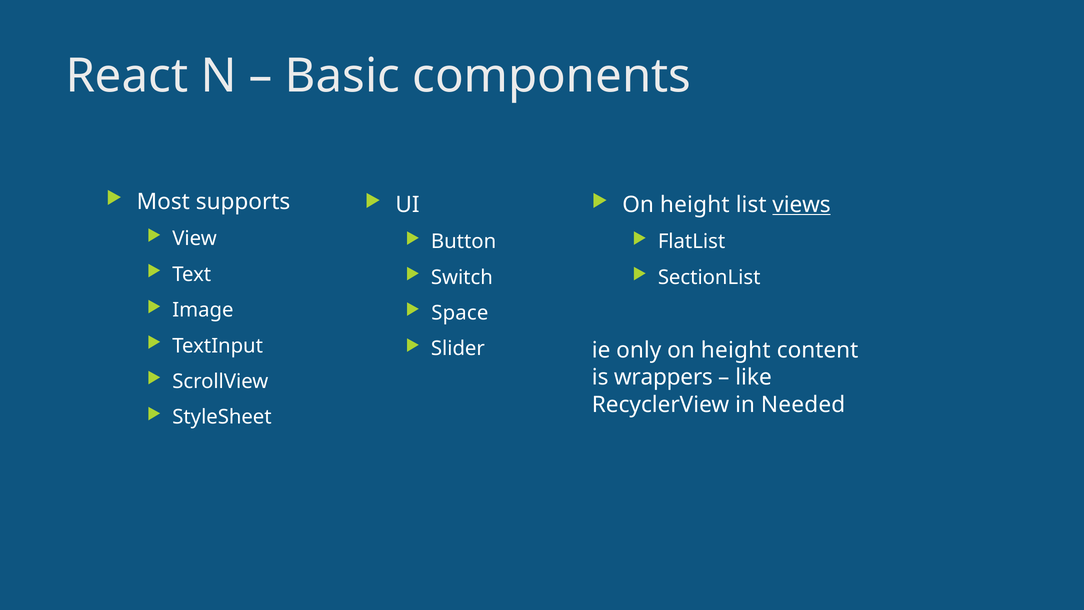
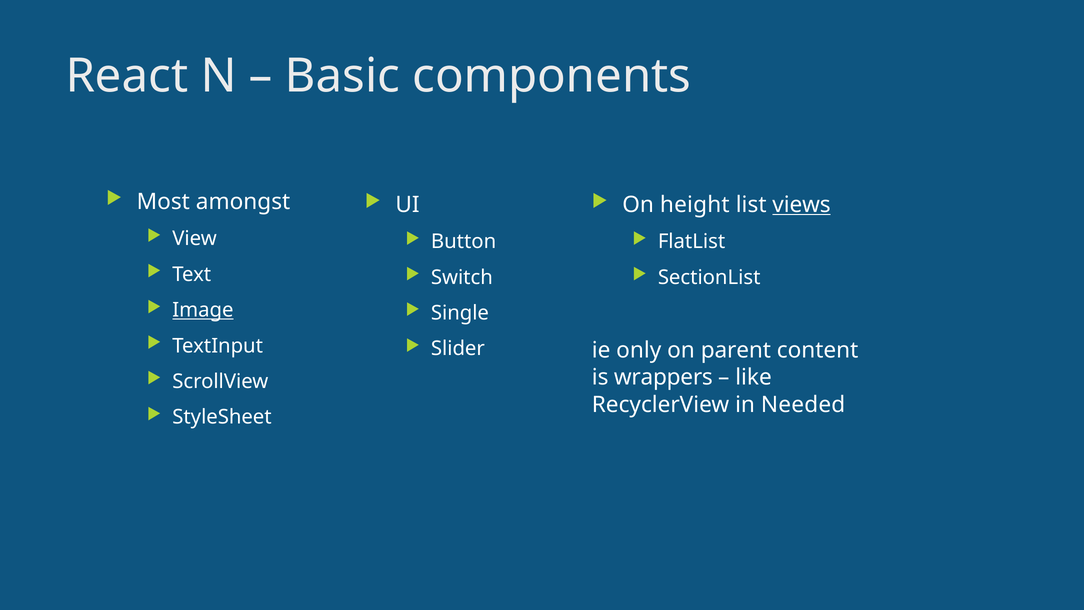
supports: supports -> amongst
Image underline: none -> present
Space: Space -> Single
only on height: height -> parent
